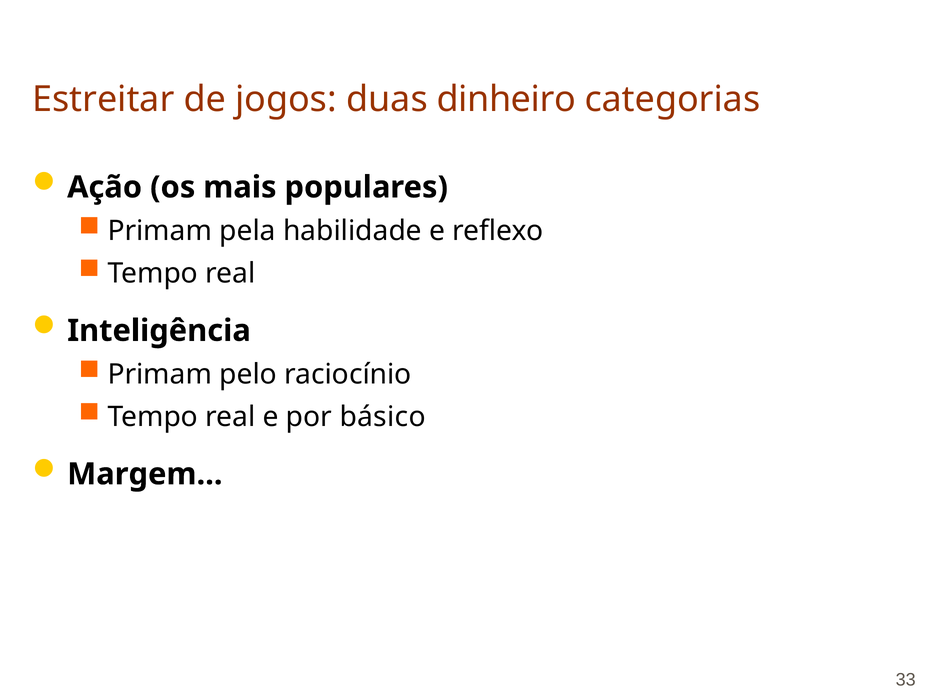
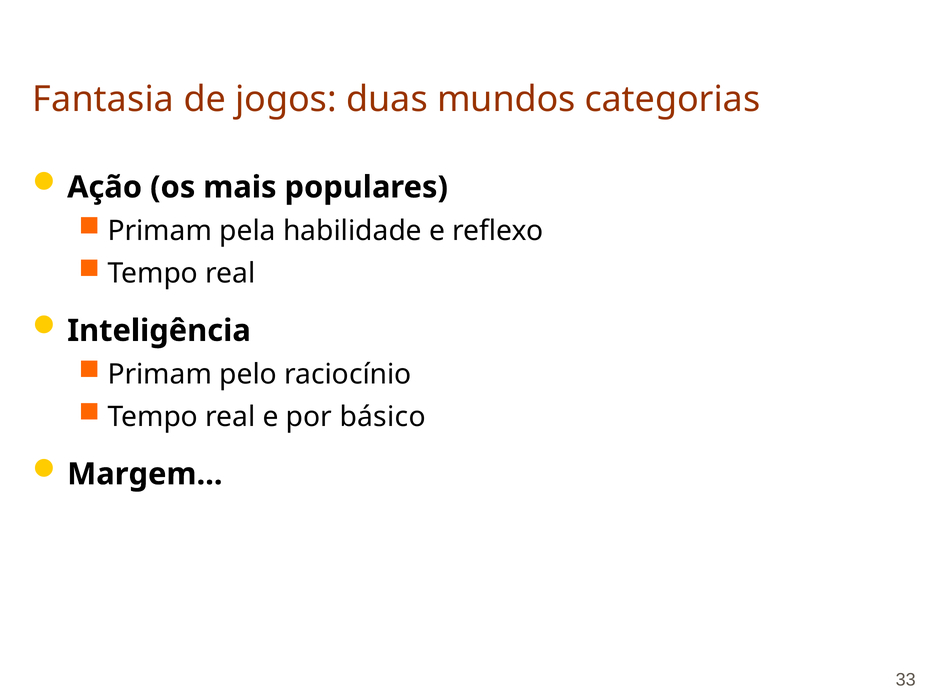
Estreitar: Estreitar -> Fantasia
dinheiro: dinheiro -> mundos
